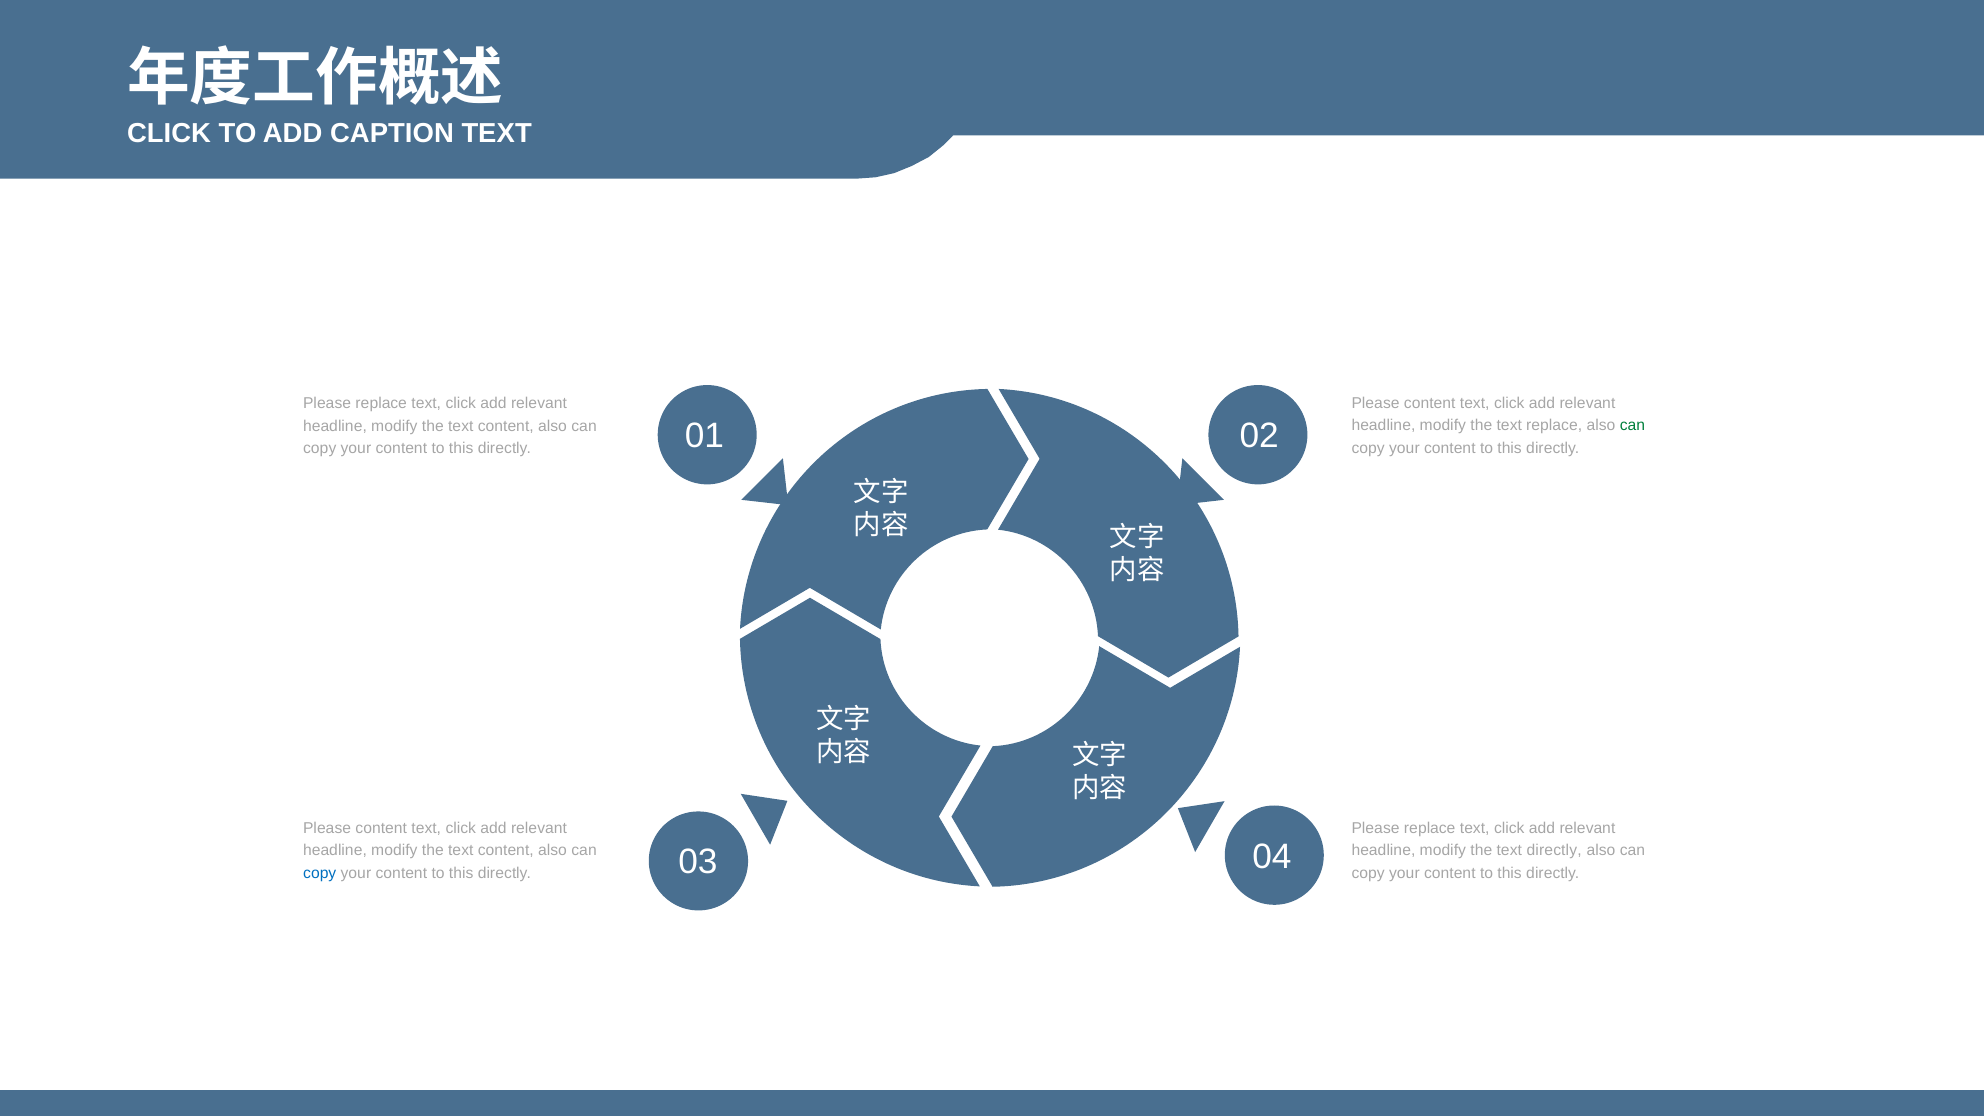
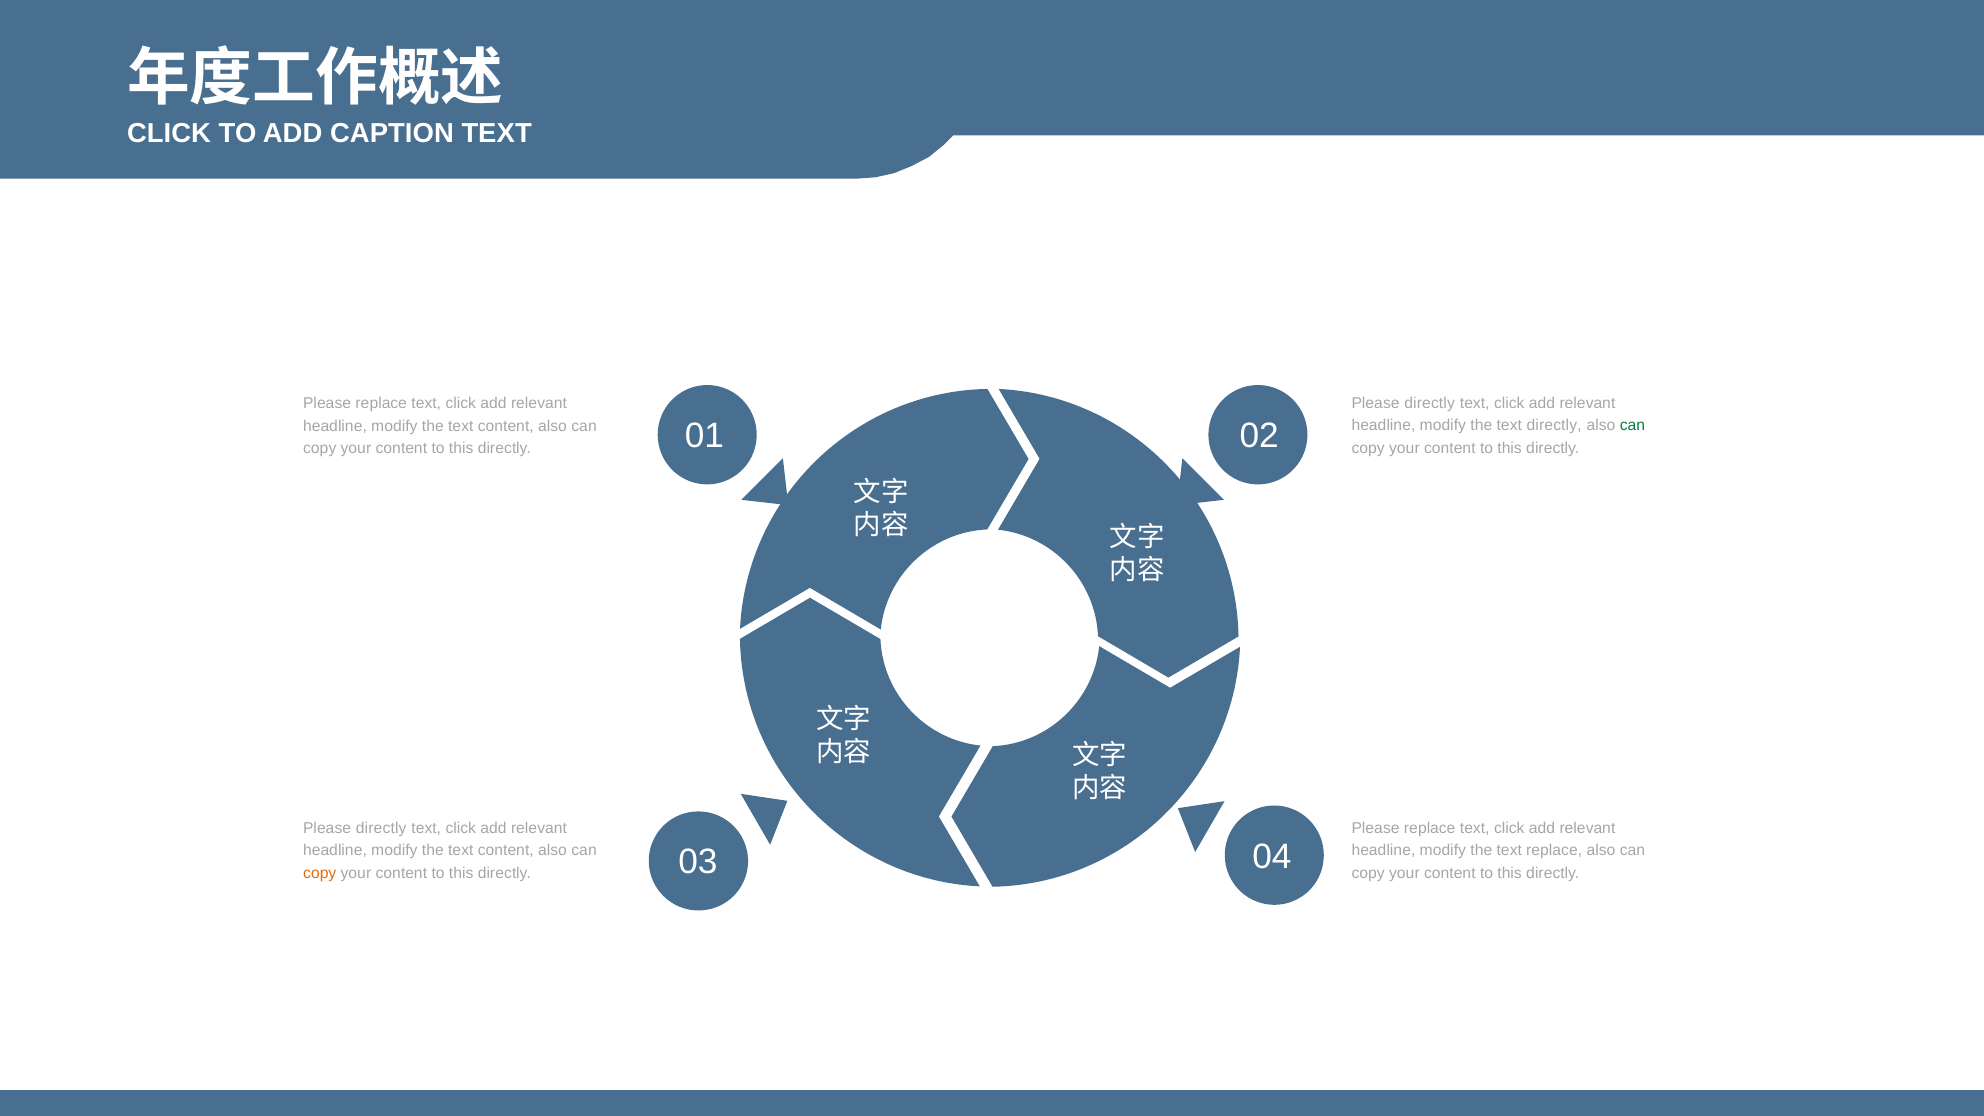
content at (1430, 403): content -> directly
text replace: replace -> directly
content at (381, 828): content -> directly
text directly: directly -> replace
copy at (320, 873) colour: blue -> orange
